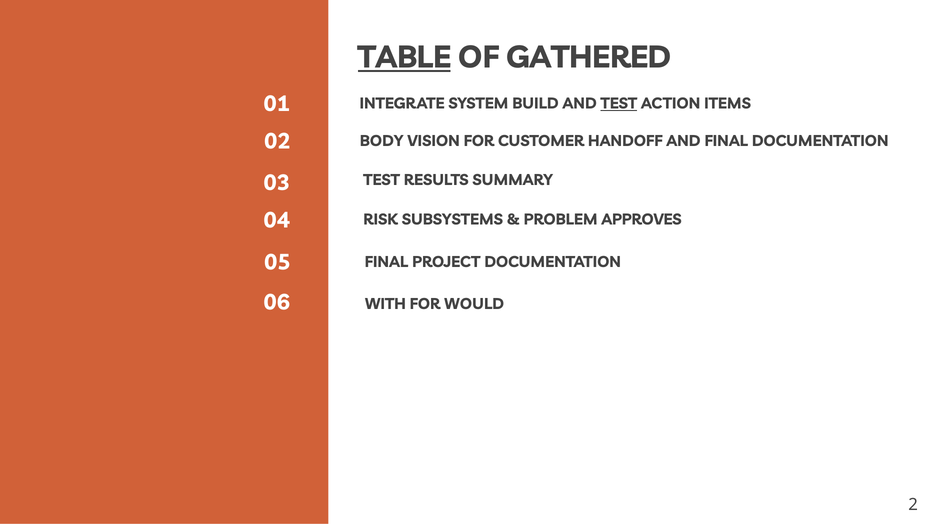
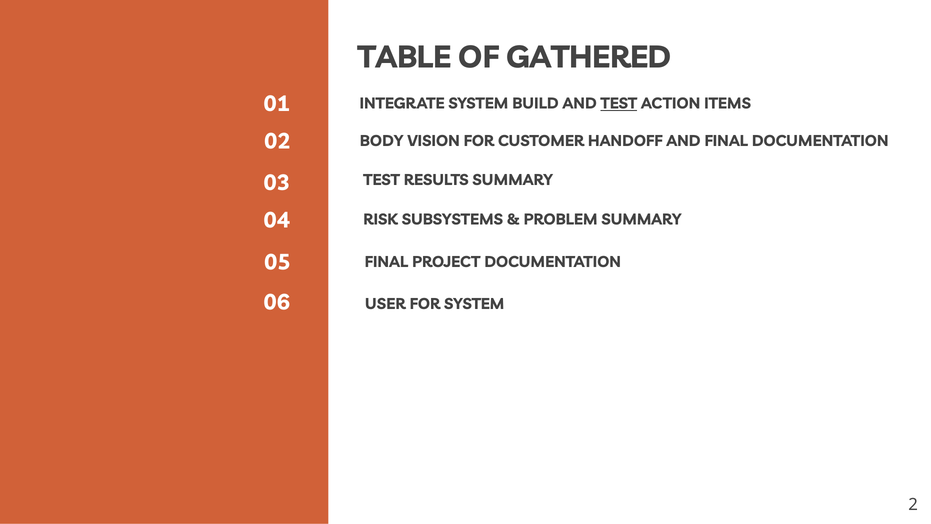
TABLE underline: present -> none
PROBLEM APPROVES: APPROVES -> SUMMARY
WITH: WITH -> USER
FOR WOULD: WOULD -> SYSTEM
